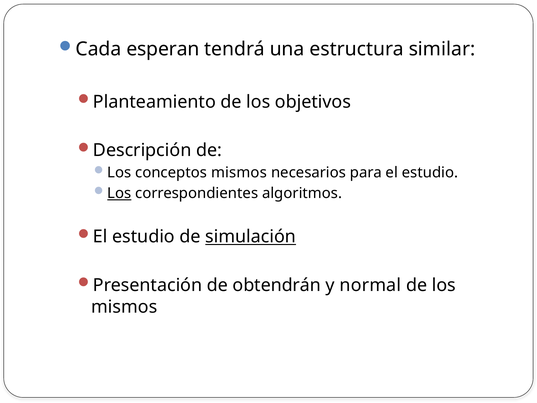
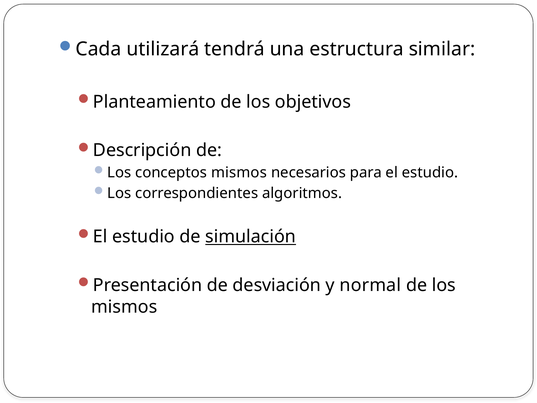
esperan: esperan -> utilizará
Los at (119, 193) underline: present -> none
obtendrán: obtendrán -> desviación
